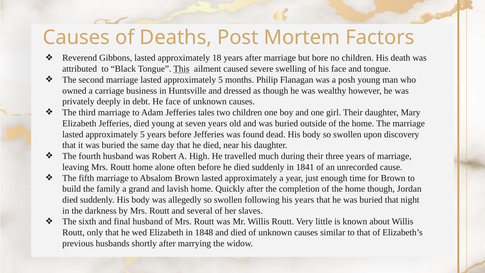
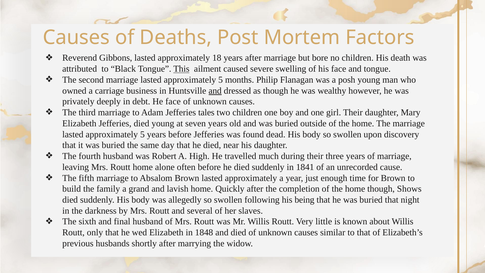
and at (215, 91) underline: none -> present
Jordan: Jordan -> Shows
his years: years -> being
